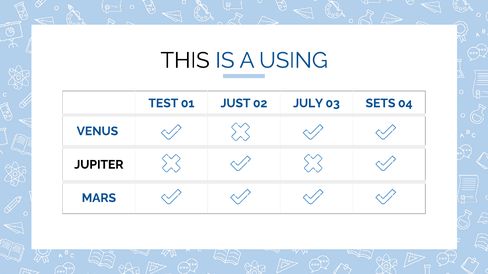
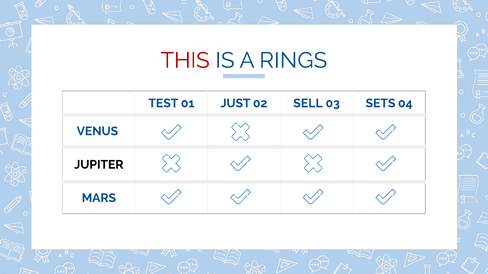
THIS colour: black -> red
USING: USING -> RINGS
JULY: JULY -> SELL
